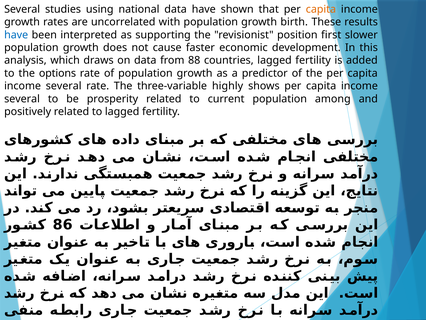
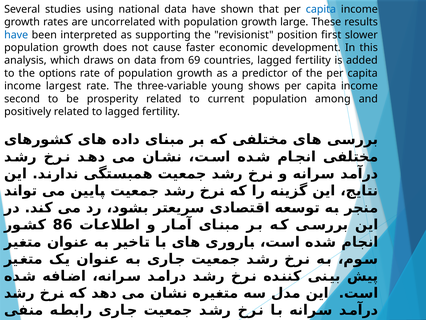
capita at (321, 9) colour: orange -> blue
birth: birth -> large
88: 88 -> 69
several at (64, 86): several -> largest
highly: highly -> young
several at (22, 99): several -> second
